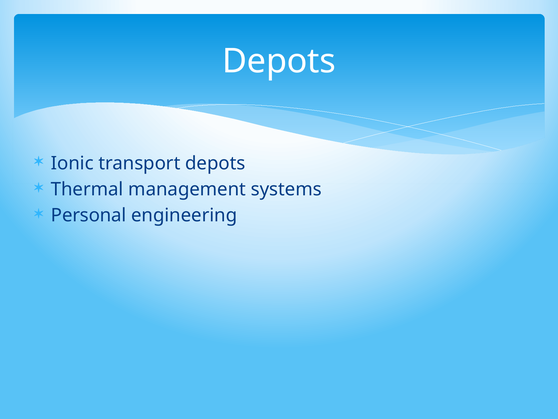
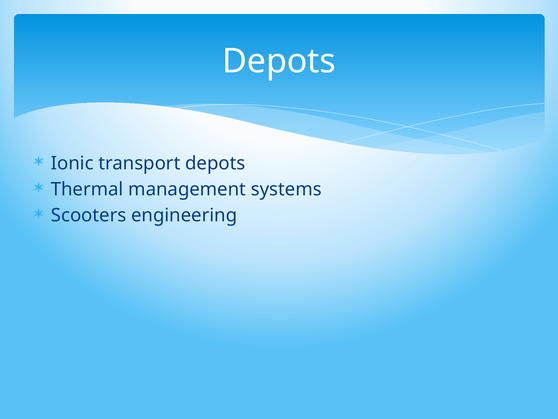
Personal: Personal -> Scooters
